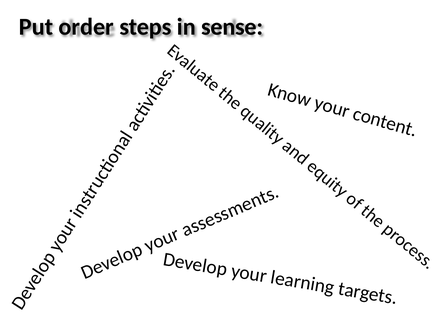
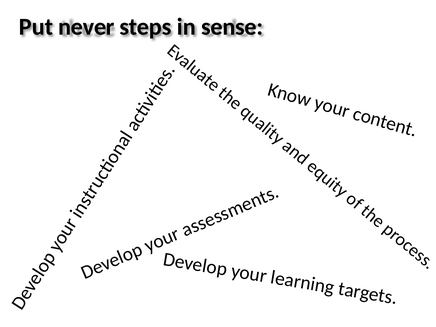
order: order -> never
